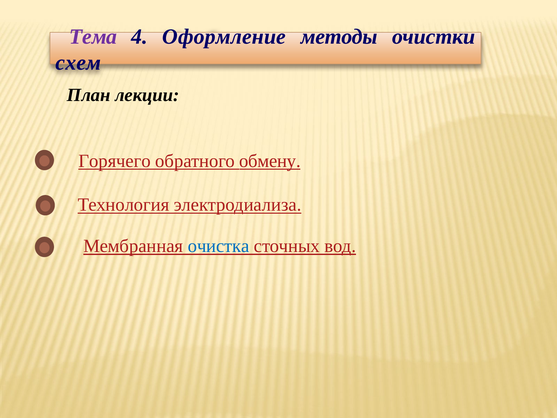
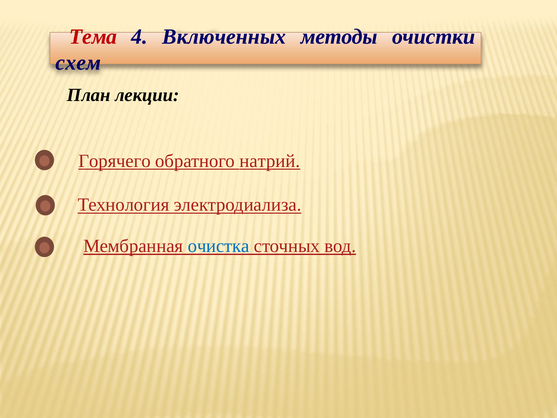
Тема colour: purple -> red
Оформление: Оформление -> Включенных
обмену: обмену -> натрий
